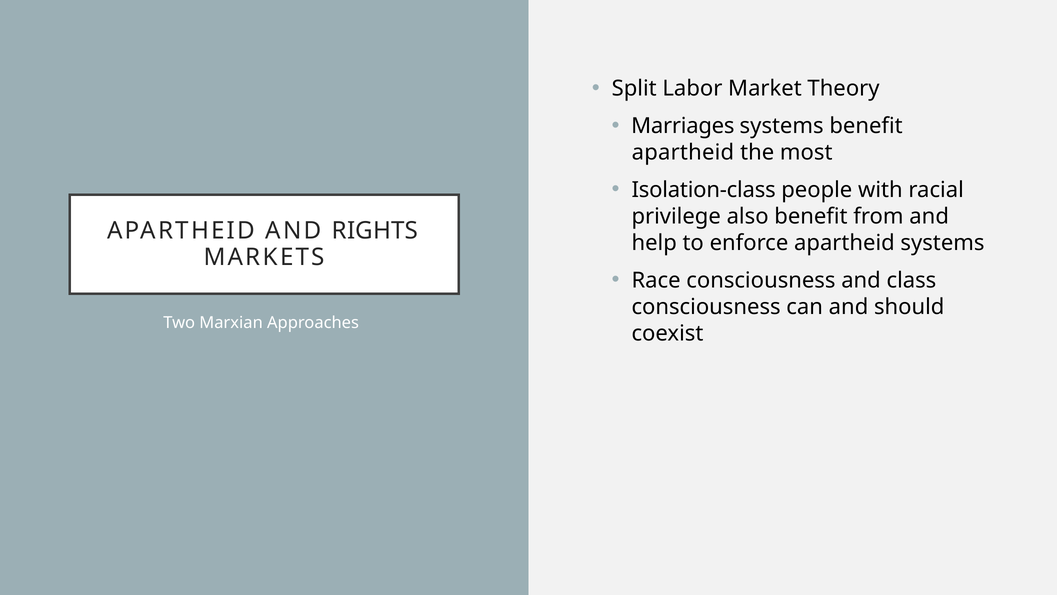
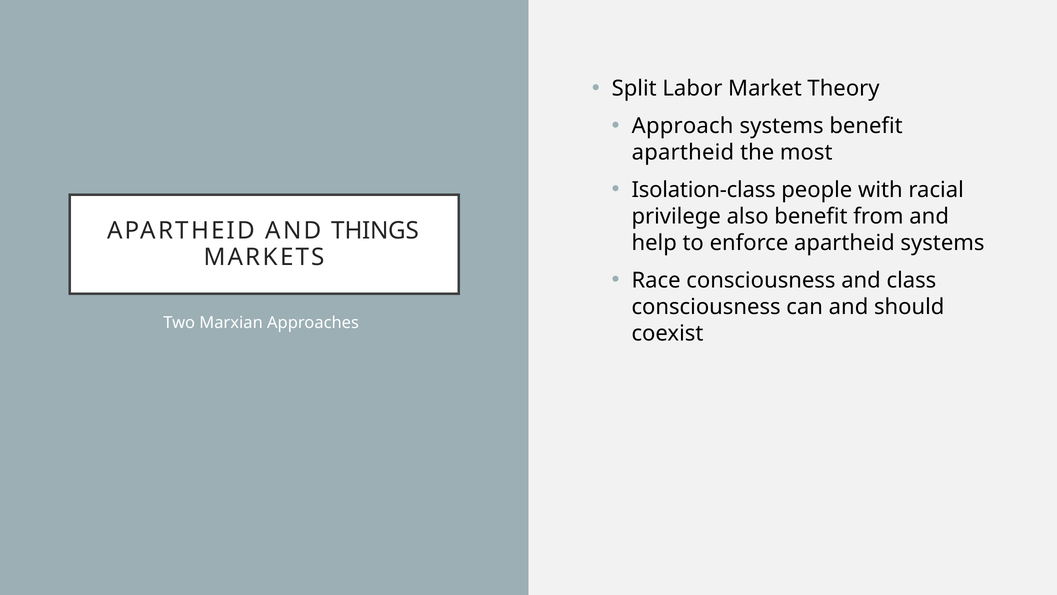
Marriages: Marriages -> Approach
RIGHTS: RIGHTS -> THINGS
